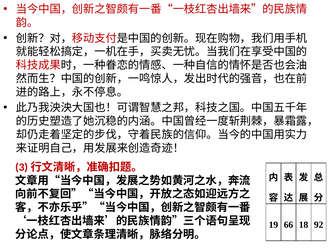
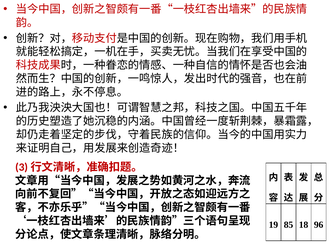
66: 66 -> 85
92: 92 -> 96
